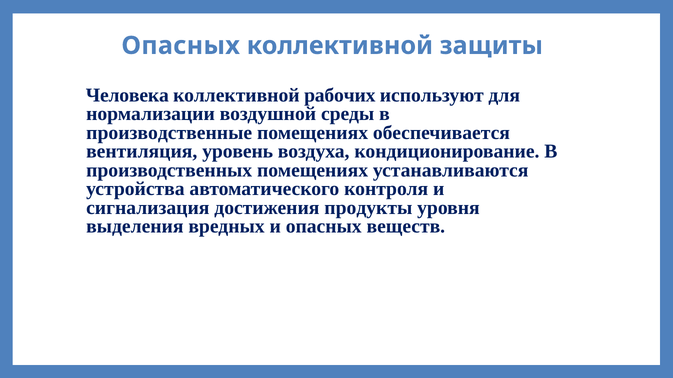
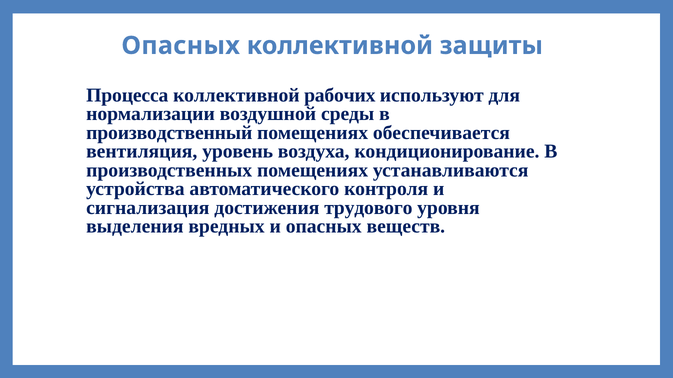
Человека: Человека -> Процесса
производственные: производственные -> производственный
продукты: продукты -> трудового
